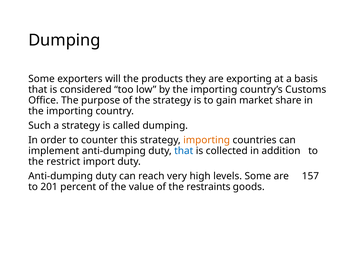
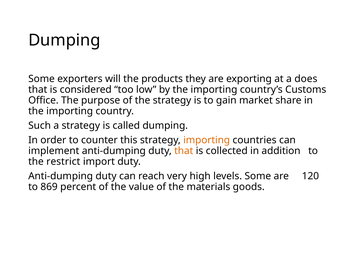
basis: basis -> does
that at (184, 151) colour: blue -> orange
157: 157 -> 120
201: 201 -> 869
restraints: restraints -> materials
